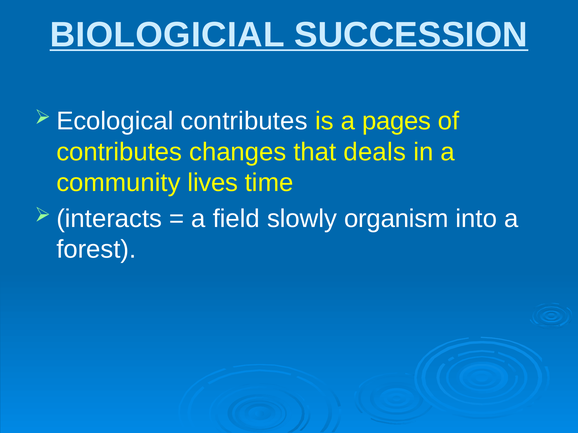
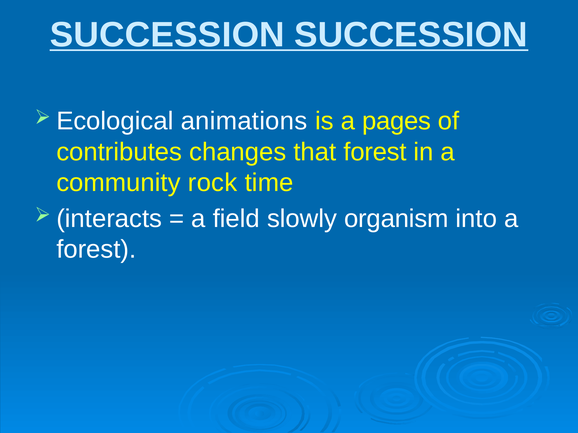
BIOLOGICIAL at (167, 35): BIOLOGICIAL -> SUCCESSION
Ecological contributes: contributes -> animations
that deals: deals -> forest
lives: lives -> rock
